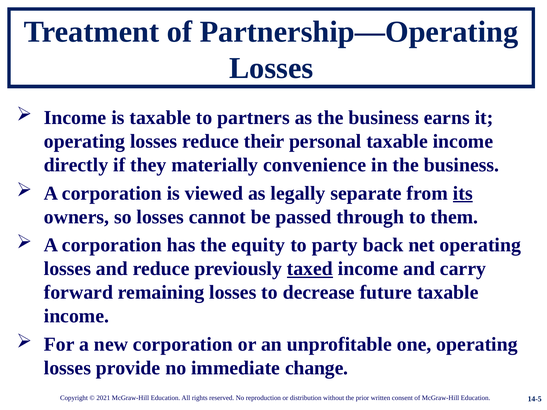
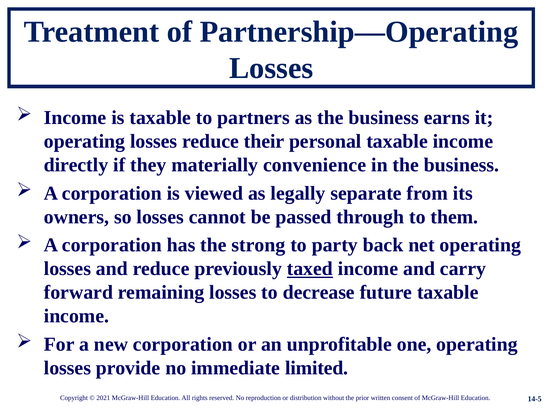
its underline: present -> none
equity: equity -> strong
change: change -> limited
